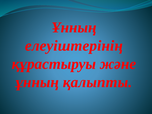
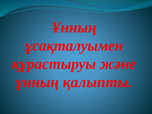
елеуiштерiнiң: елеуiштерiнiң -> ұсақталуымен
